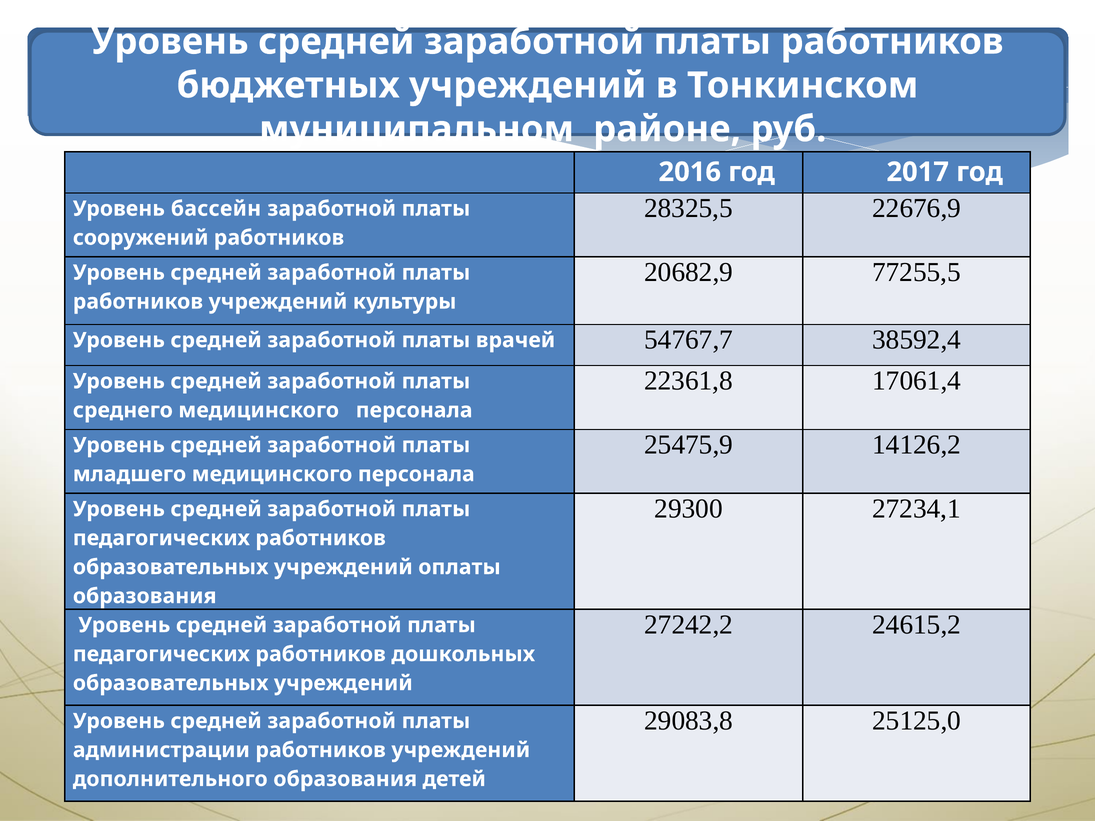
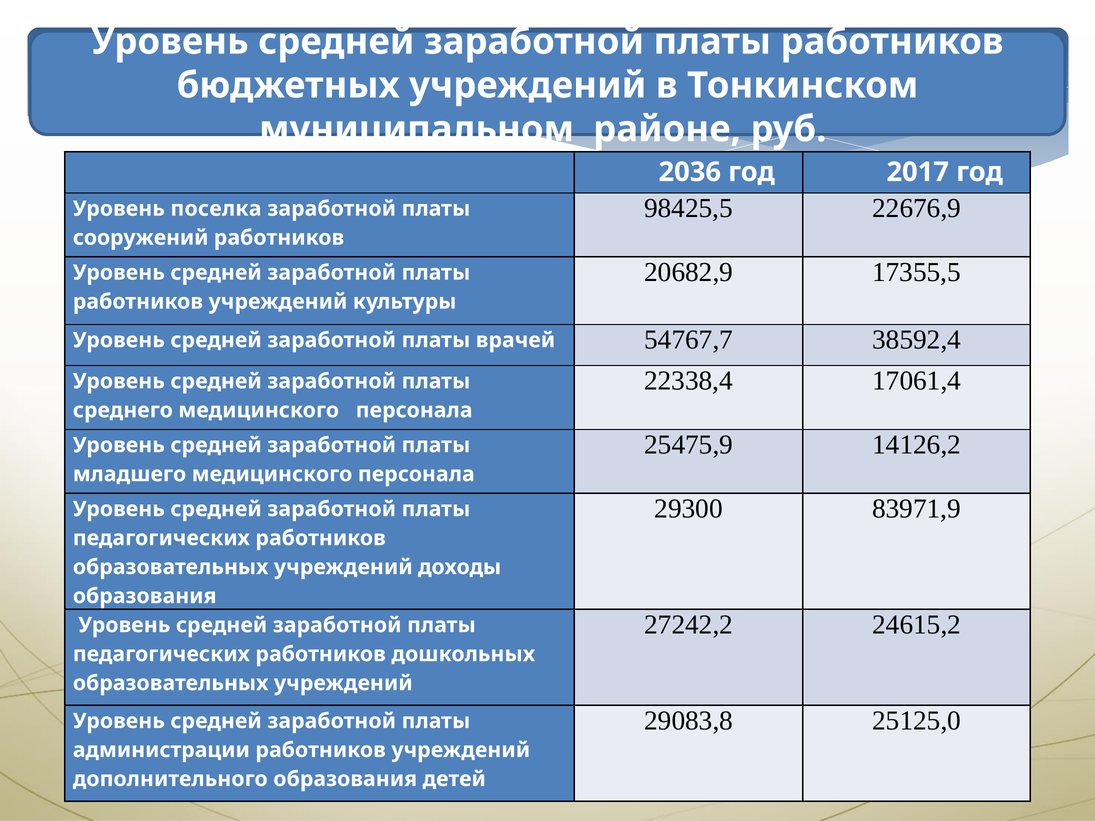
2016: 2016 -> 2036
28325,5: 28325,5 -> 98425,5
бассейн: бассейн -> поселка
77255,5: 77255,5 -> 17355,5
22361,8: 22361,8 -> 22338,4
27234,1: 27234,1 -> 83971,9
оплаты: оплаты -> доходы
